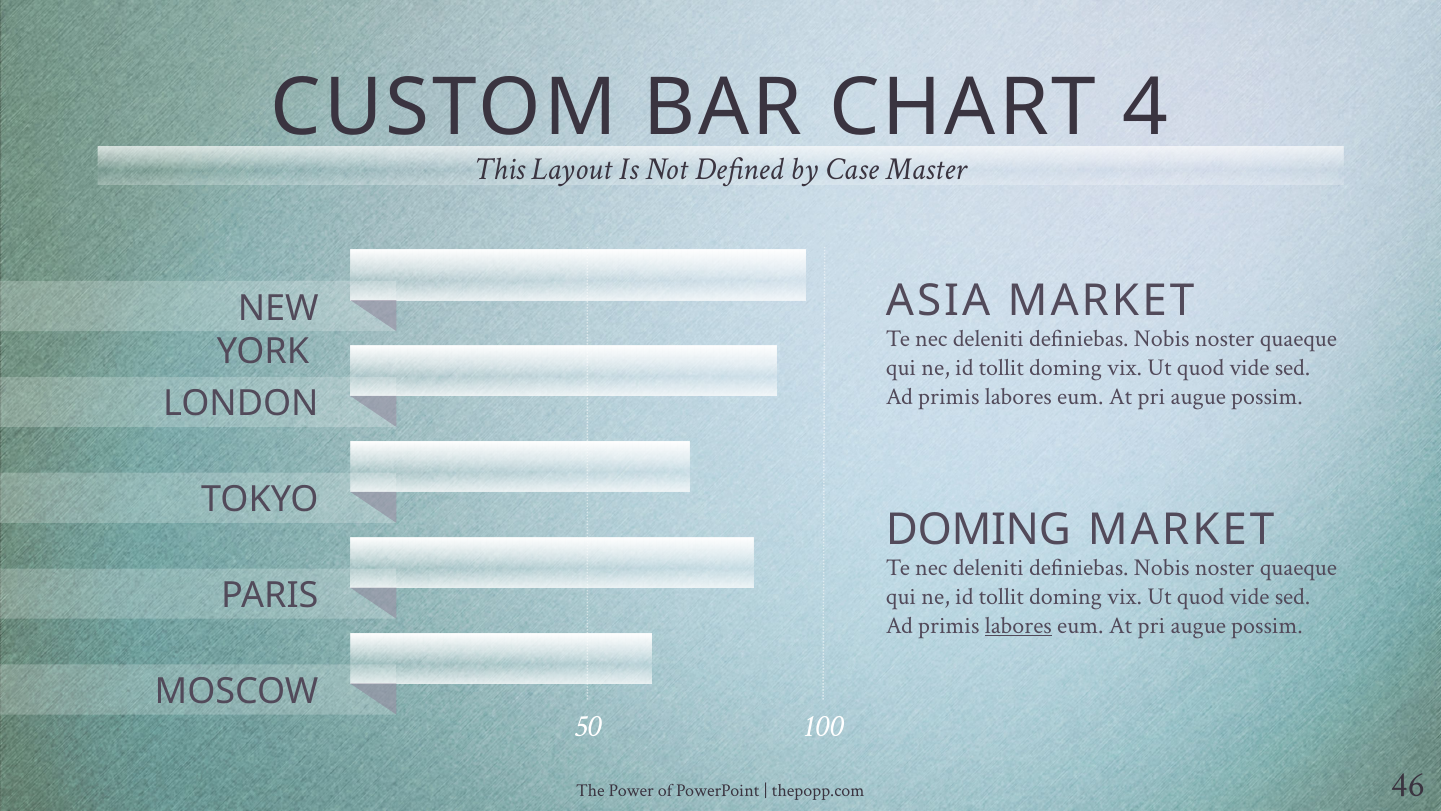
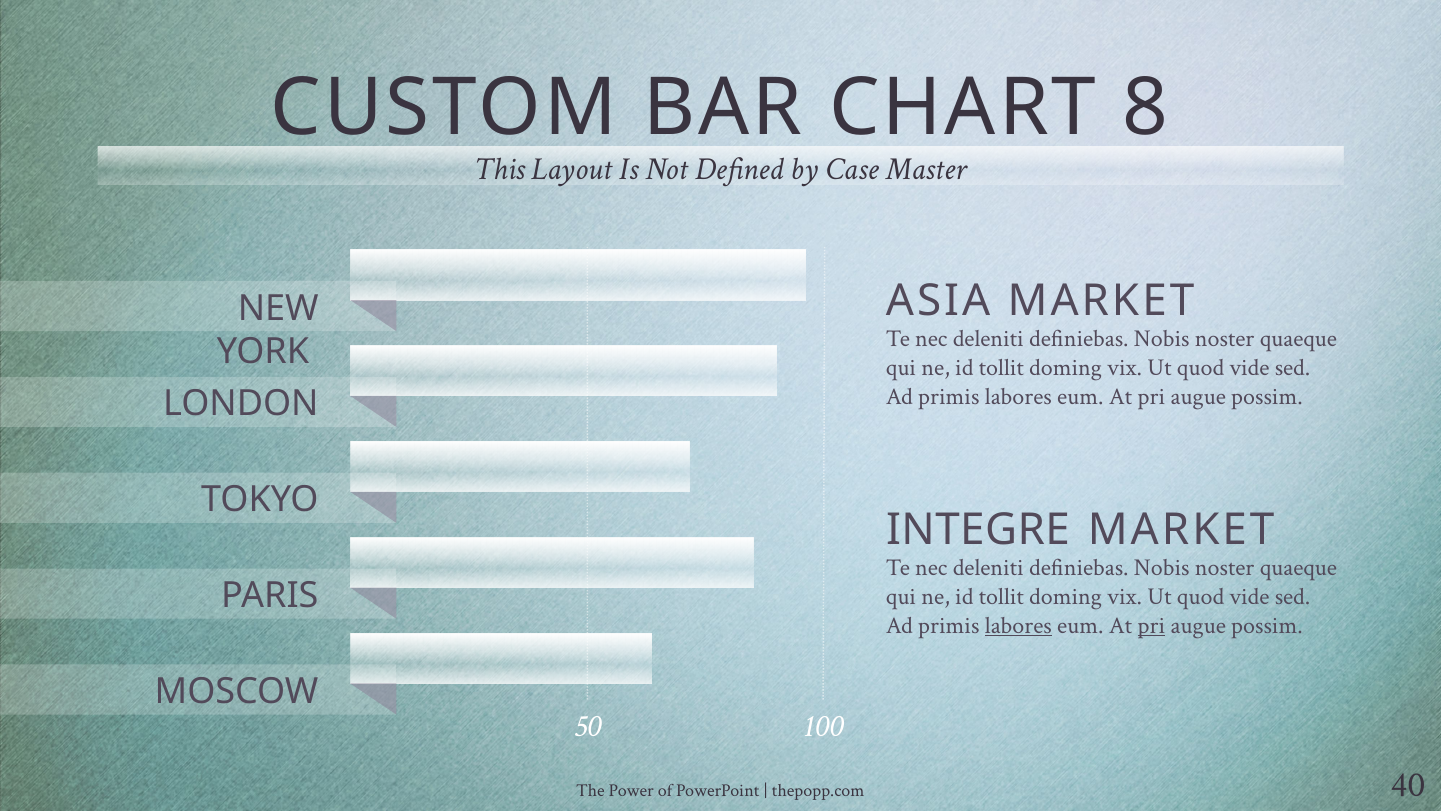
4: 4 -> 8
DOMING at (978, 530): DOMING -> INTEGRE
pri at (1151, 625) underline: none -> present
46: 46 -> 40
